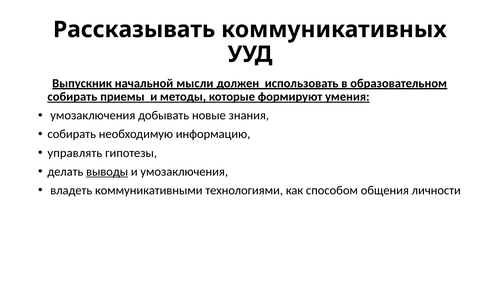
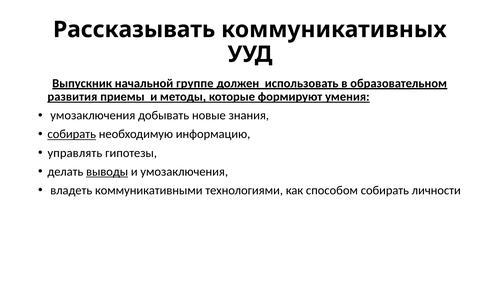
мысли: мысли -> группе
собирать at (72, 97): собирать -> развития
собирать at (72, 134) underline: none -> present
способом общения: общения -> собирать
